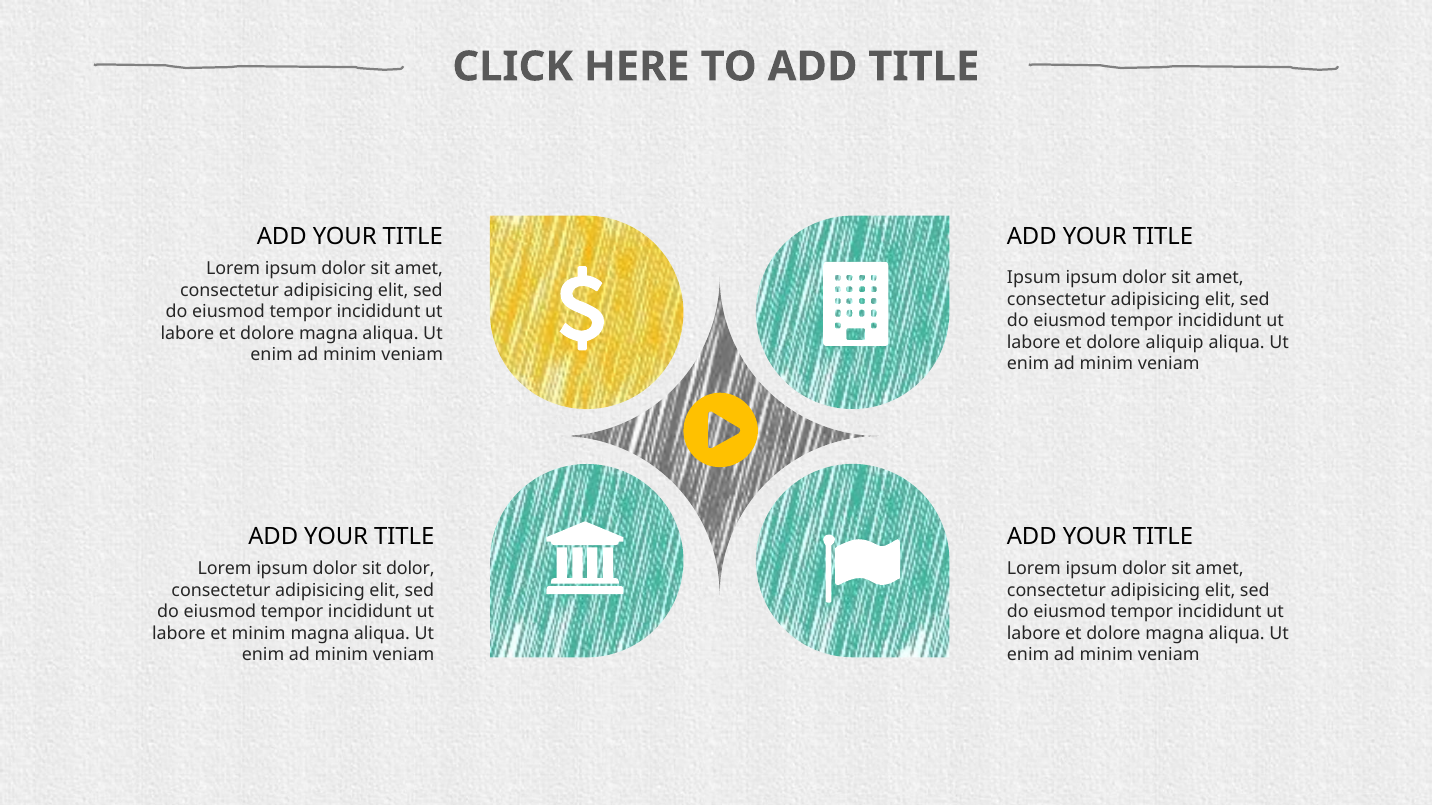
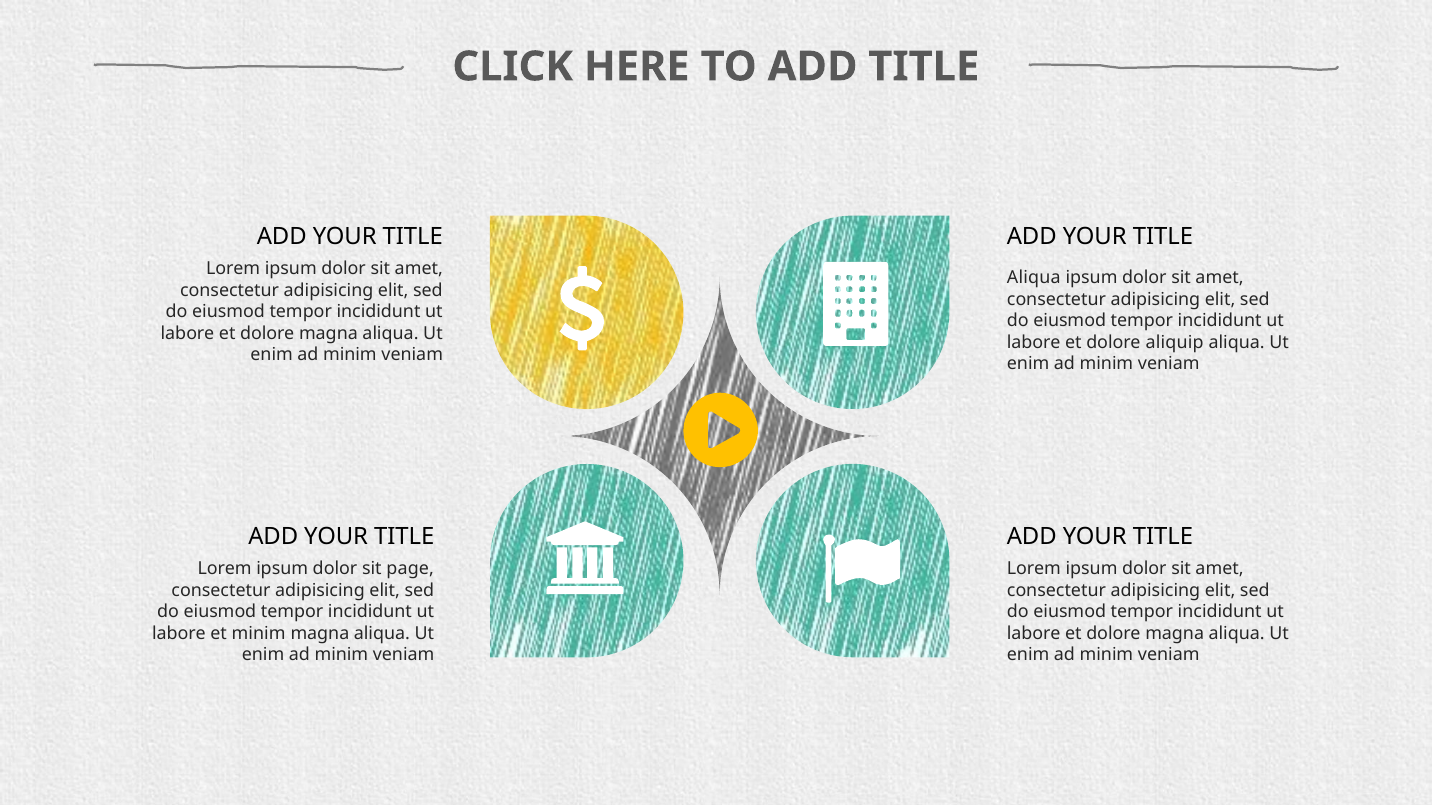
Ipsum at (1034, 278): Ipsum -> Aliqua
sit dolor: dolor -> page
